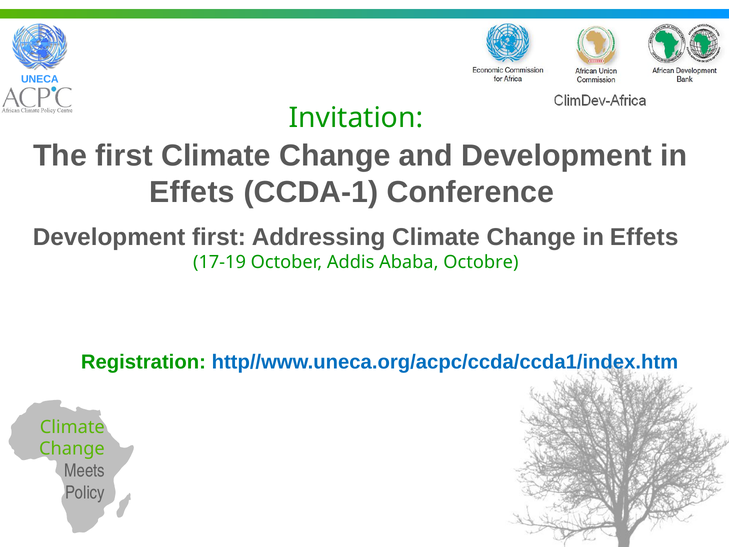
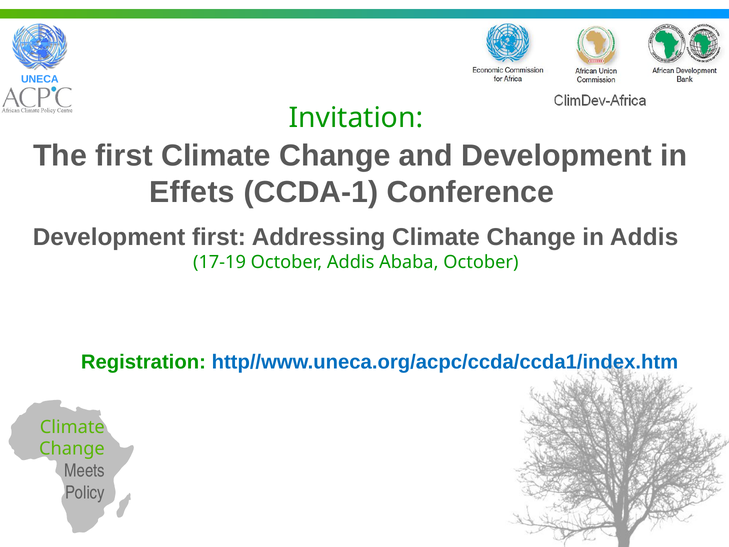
Change in Effets: Effets -> Addis
Ababa Octobre: Octobre -> October
